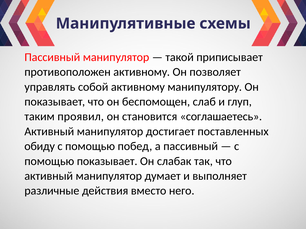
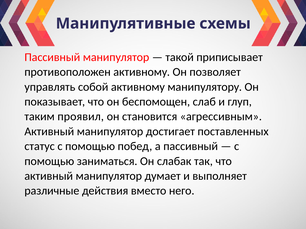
соглашаетесь: соглашаетесь -> агрессивным
обиду: обиду -> статус
помощью показывает: показывает -> заниматься
